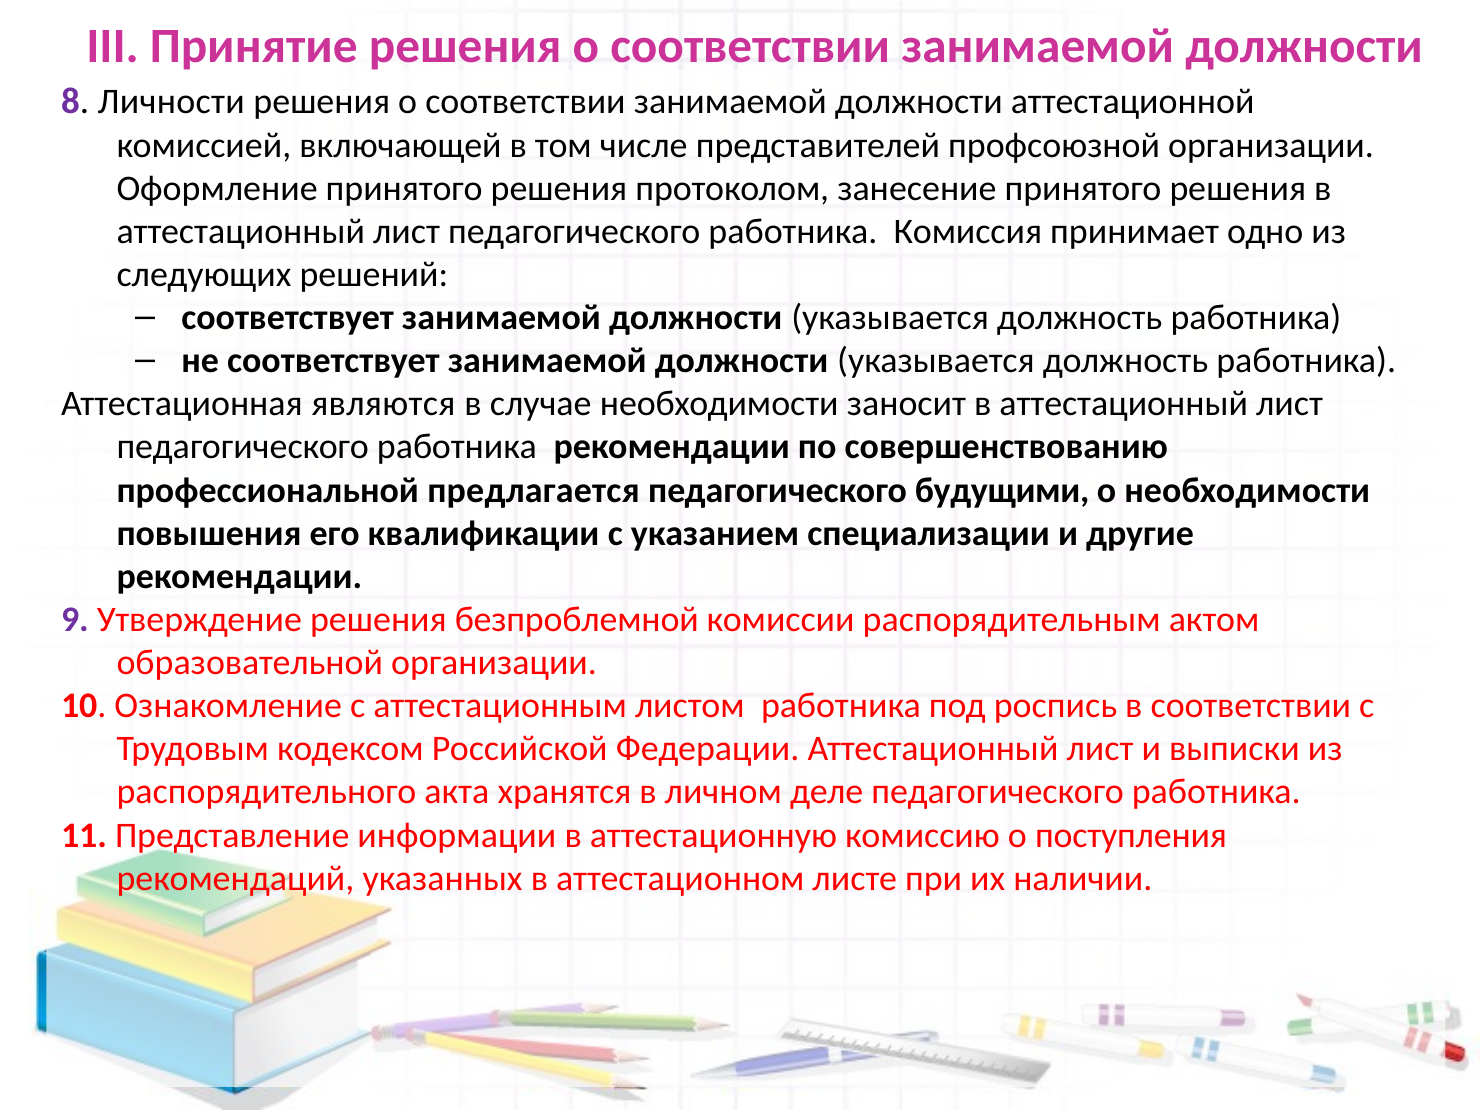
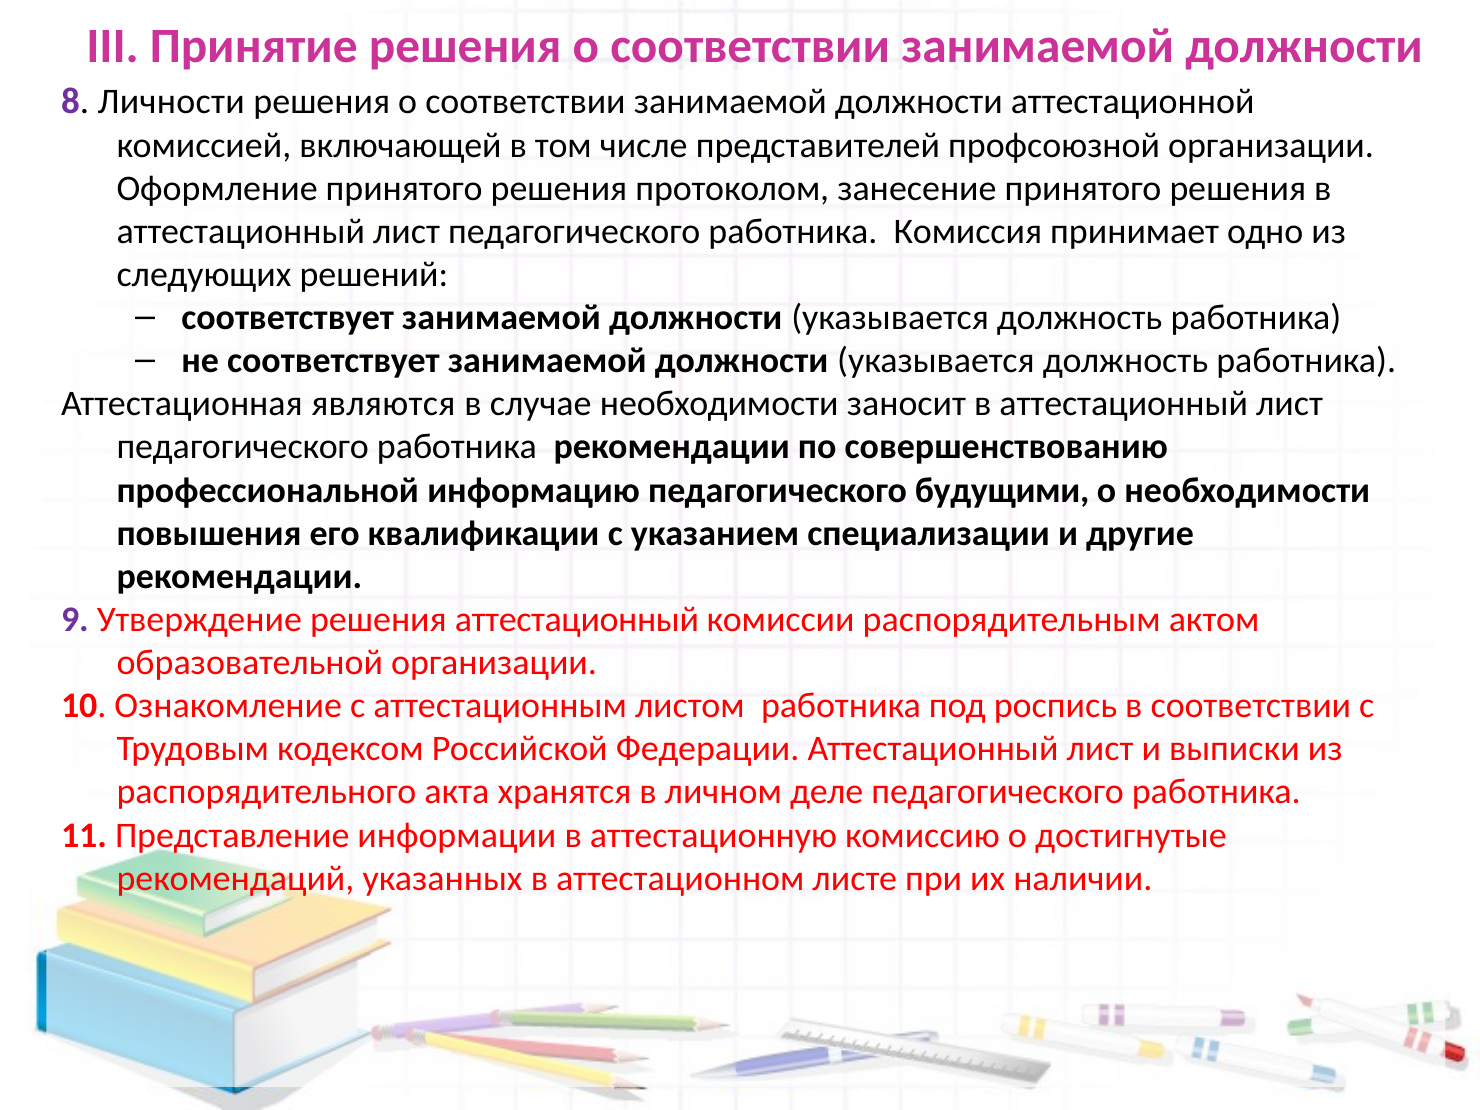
предлагается: предлагается -> информацию
решения безпроблемной: безпроблемной -> аттестационный
поступления: поступления -> достигнутые
